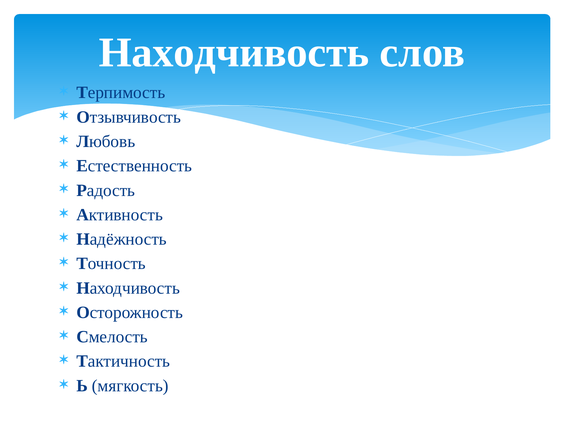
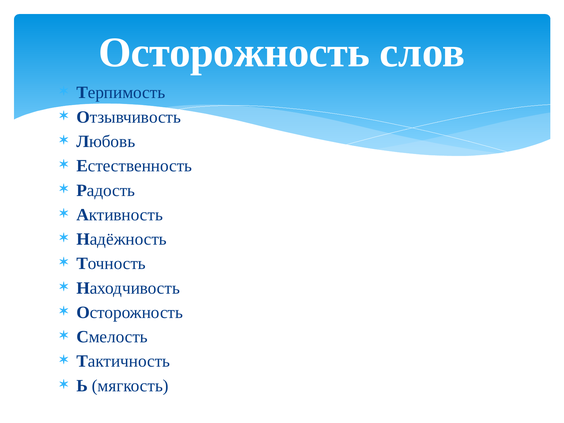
Находчивость at (234, 53): Находчивость -> Осторожность
